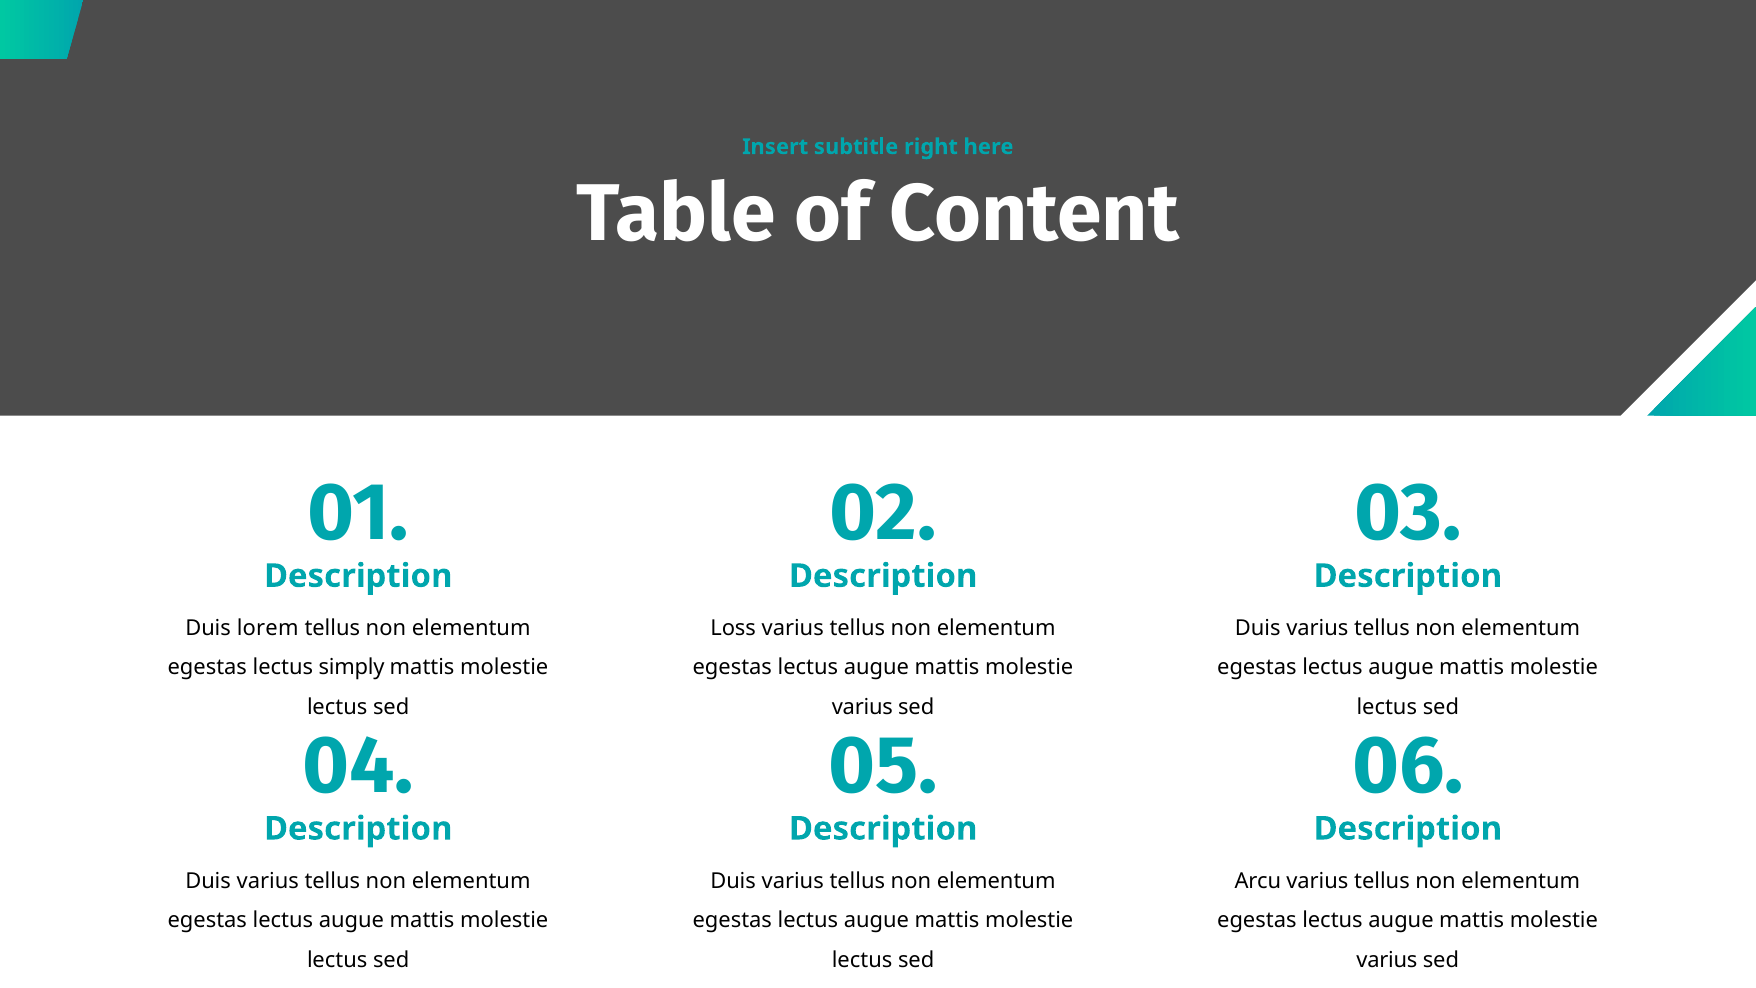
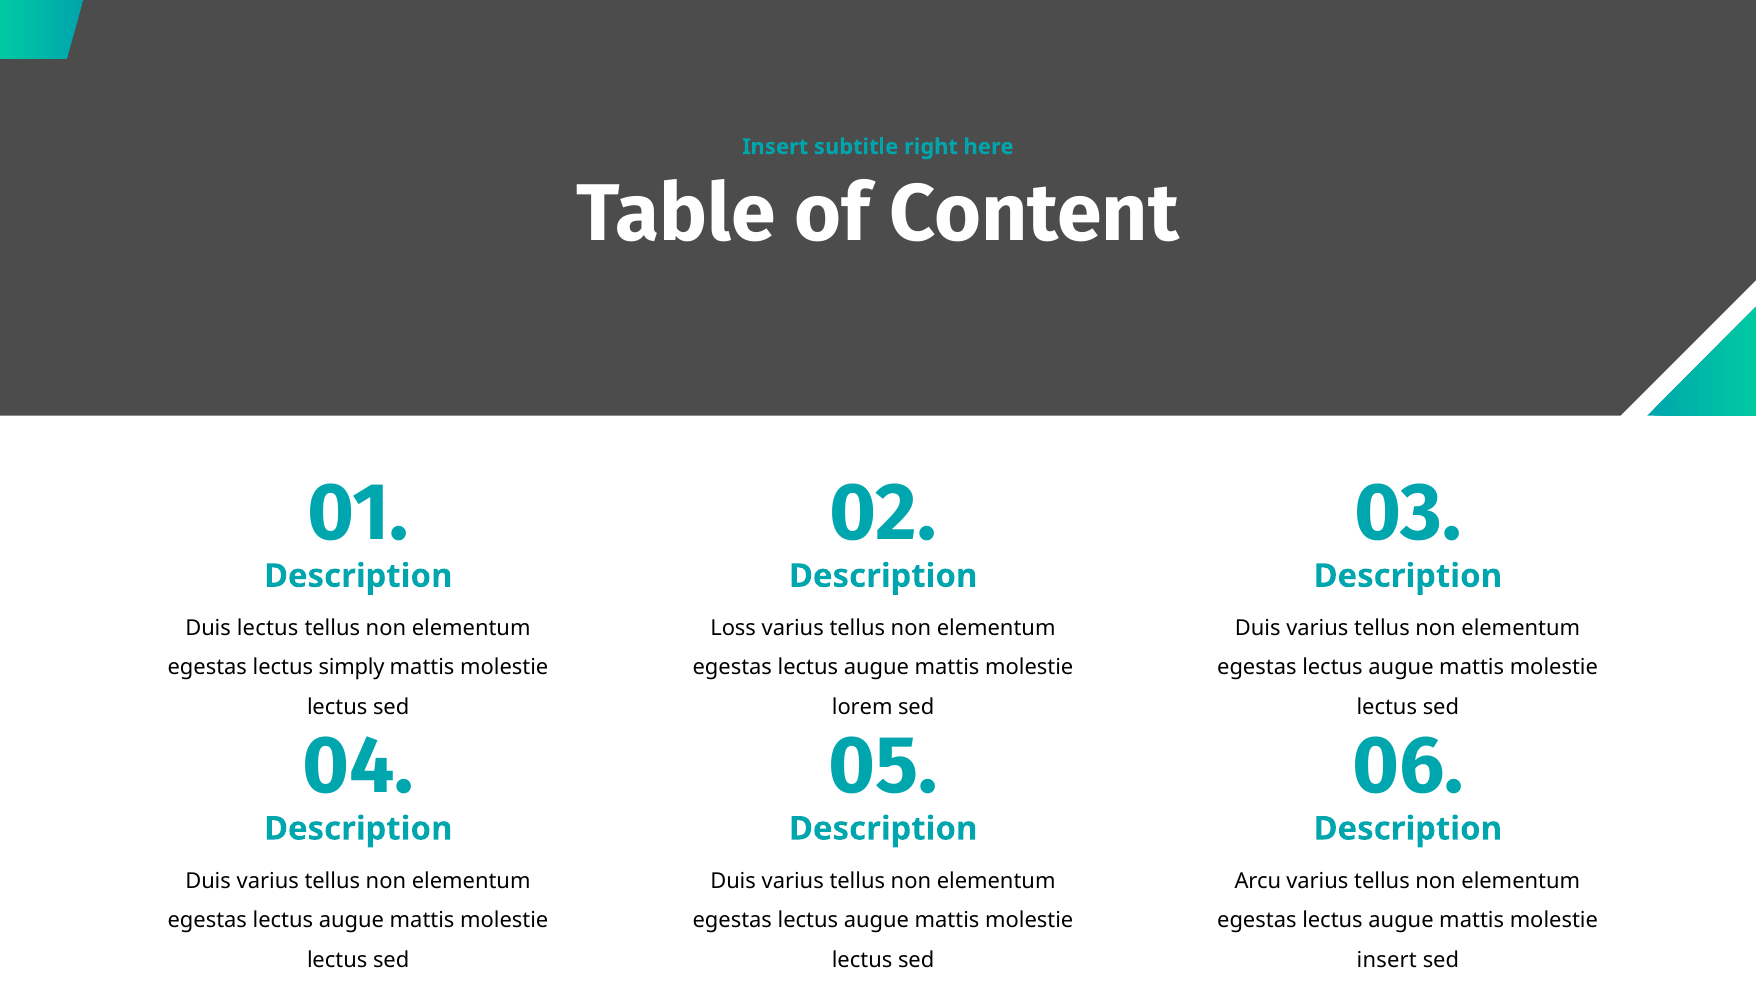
Duis lorem: lorem -> lectus
varius at (862, 707): varius -> lorem
varius at (1387, 960): varius -> insert
